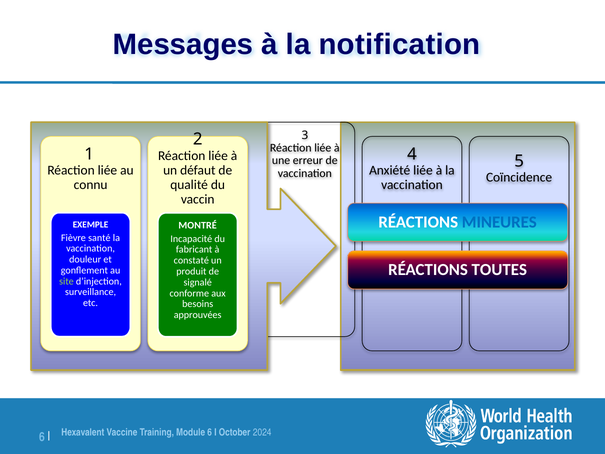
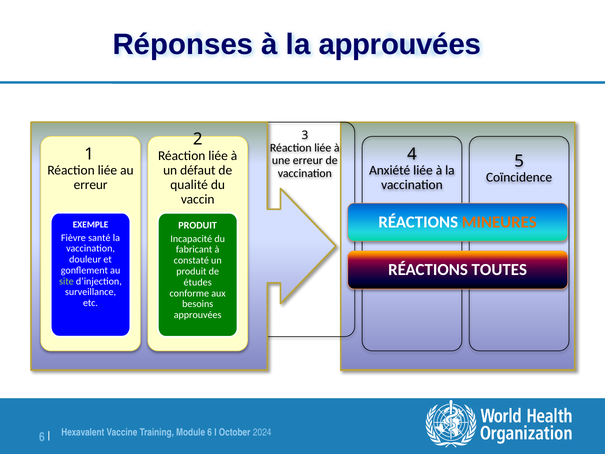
Messages: Messages -> Réponses
la notification: notification -> approuvées
connu at (91, 185): connu -> erreur
MINEURES colour: blue -> orange
MONTRÉ at (198, 225): MONTRÉ -> PRODUIT
signalé: signalé -> études
